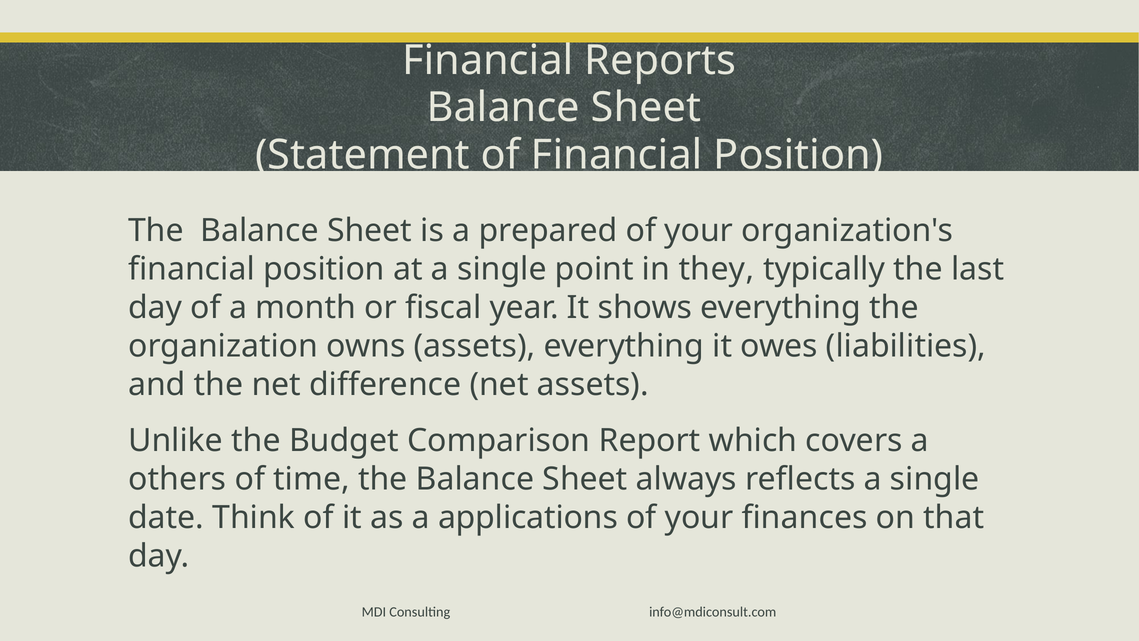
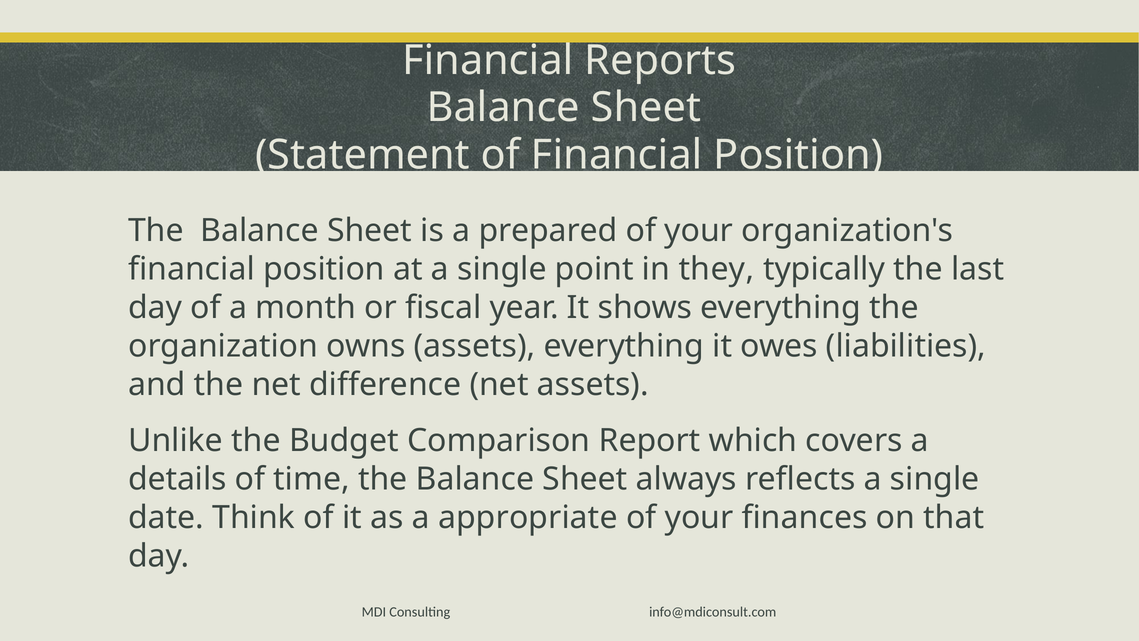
others: others -> details
applications: applications -> appropriate
